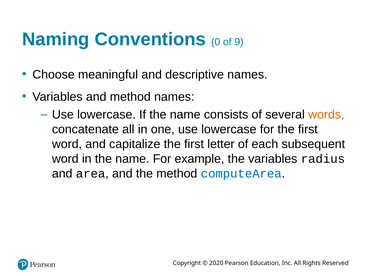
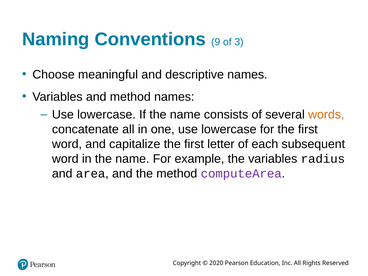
0: 0 -> 9
9: 9 -> 3
computeArea colour: blue -> purple
